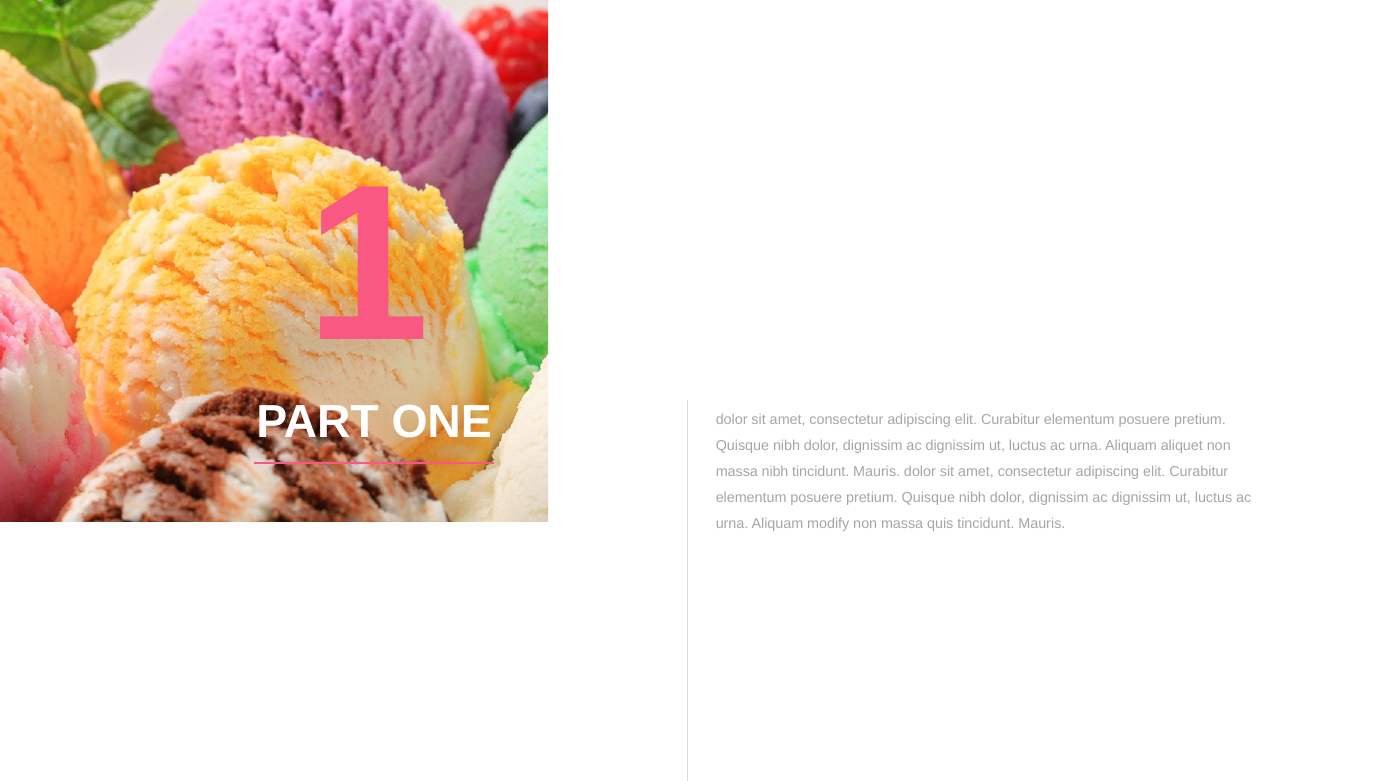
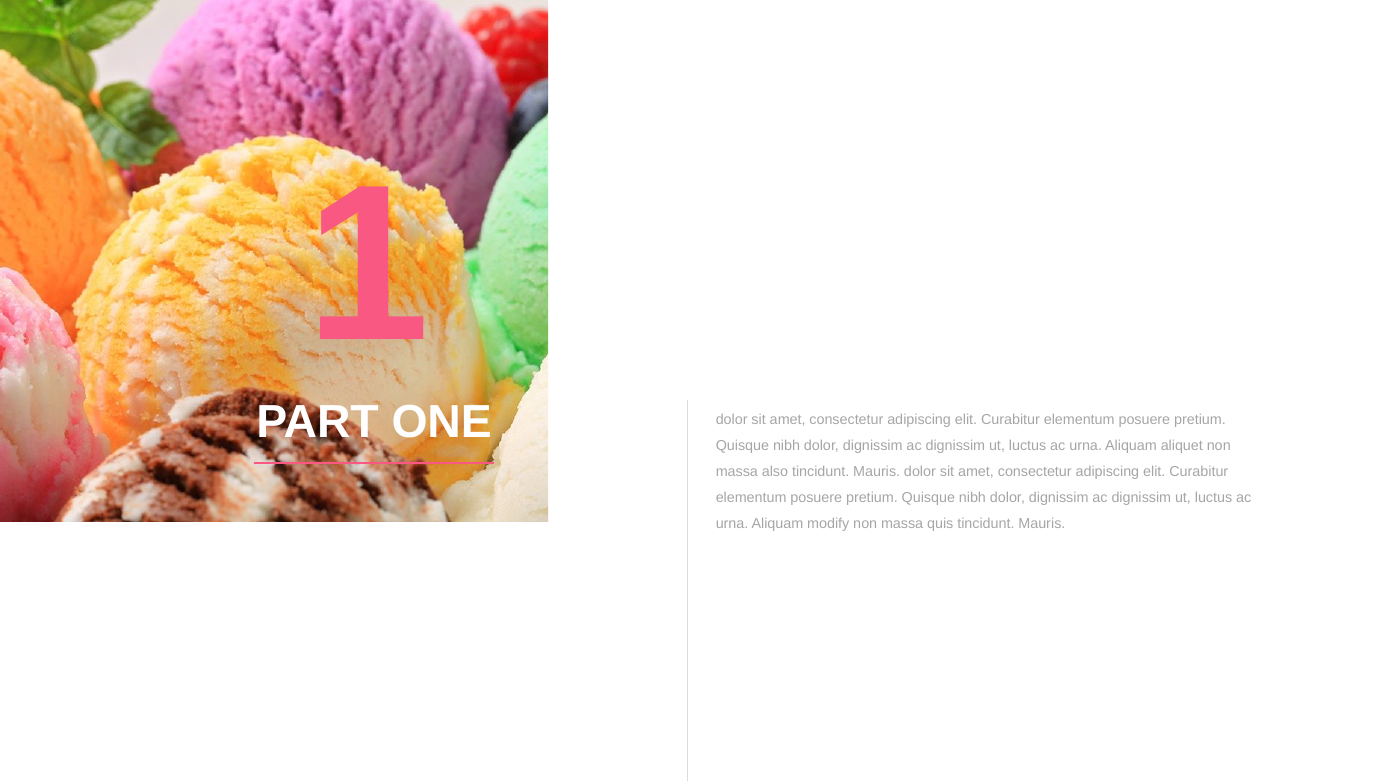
massa nibh: nibh -> also
